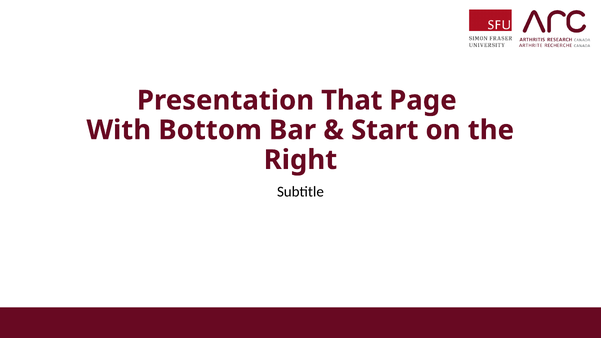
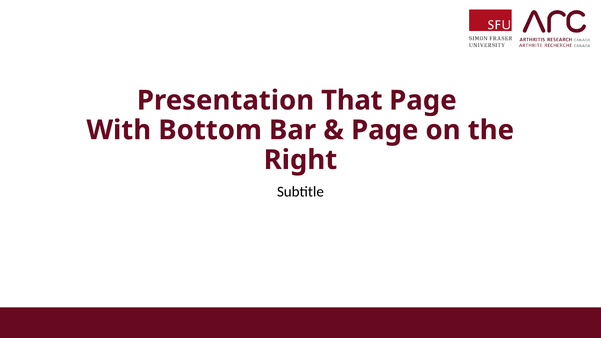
Start at (385, 130): Start -> Page
